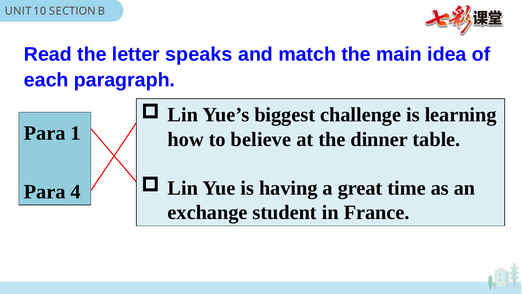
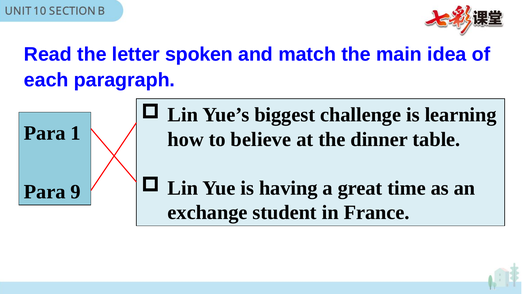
speaks: speaks -> spoken
4: 4 -> 9
